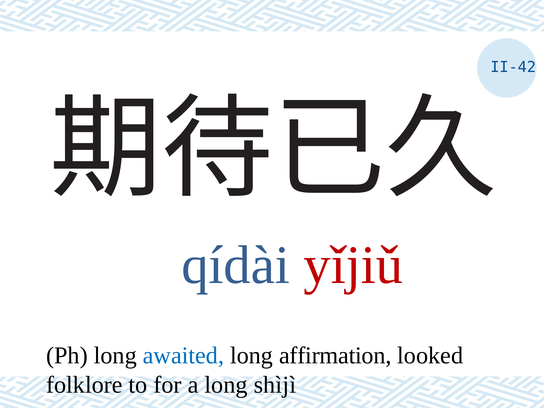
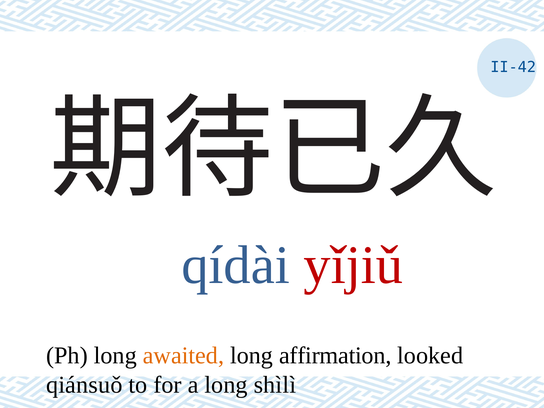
awaited colour: blue -> orange
folklore: folklore -> qiánsuǒ
shìjì: shìjì -> shìlì
